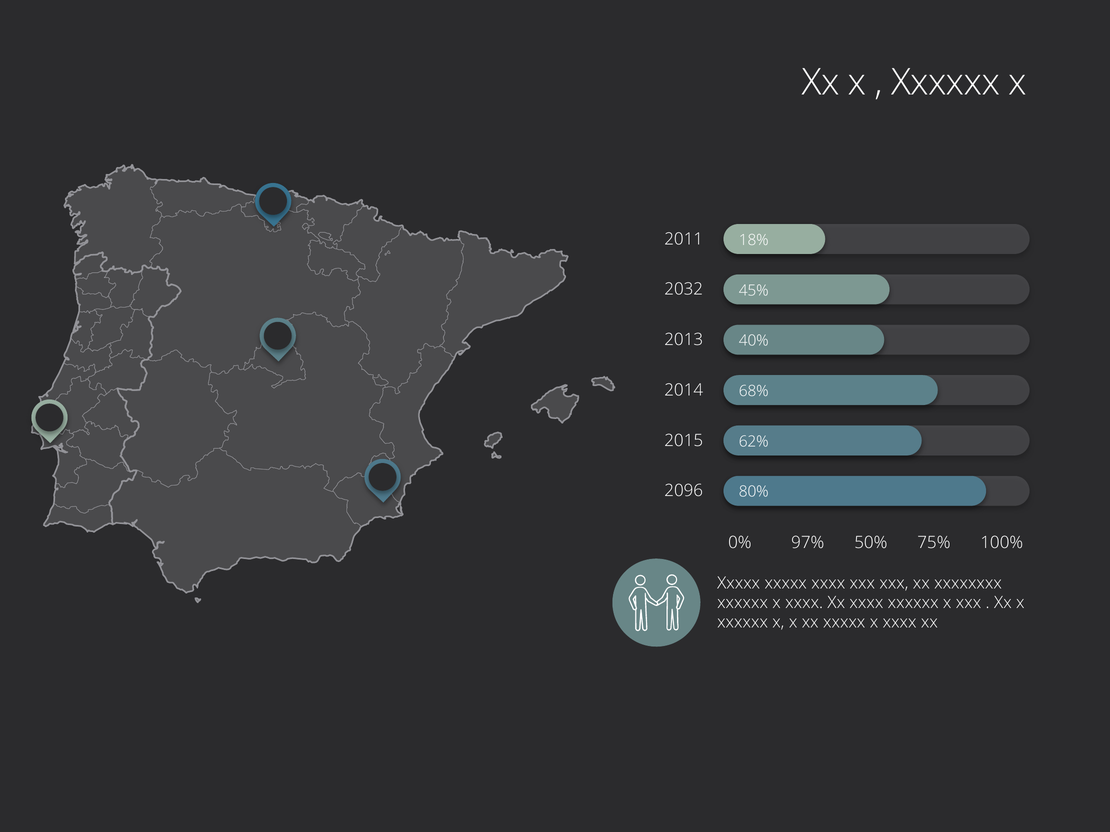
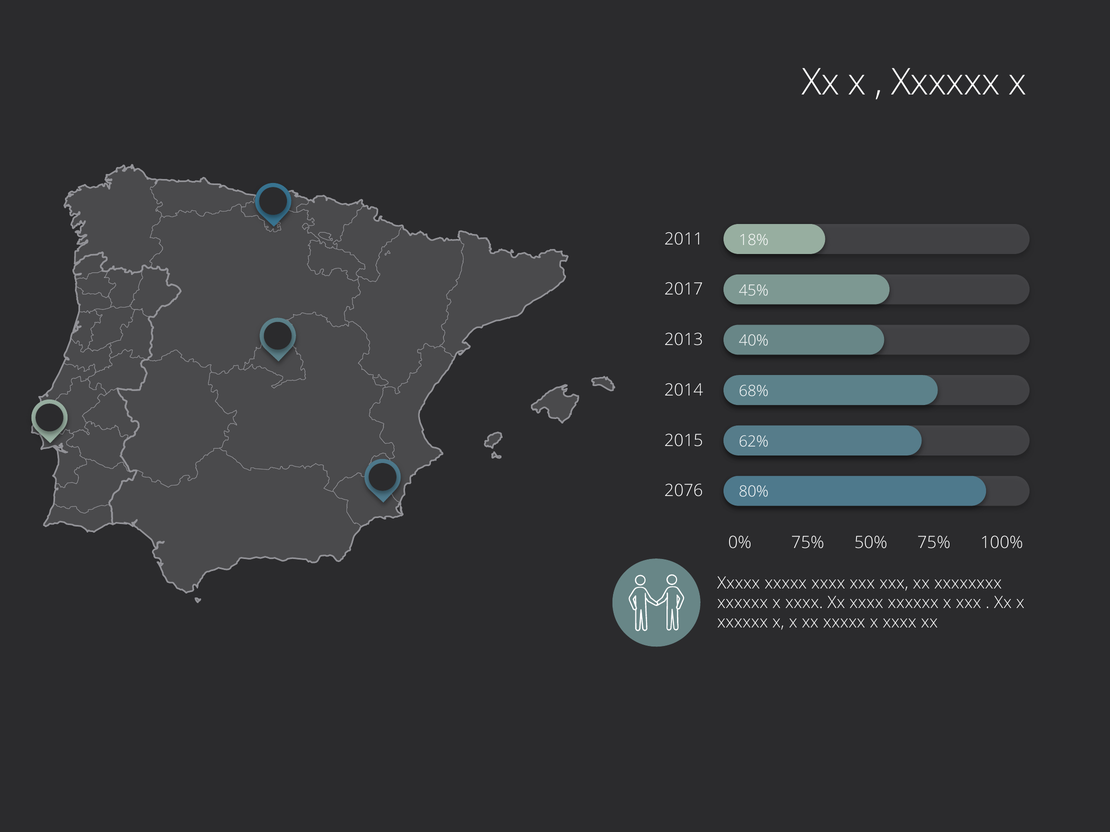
2032: 2032 -> 2017
2096: 2096 -> 2076
0% 97%: 97% -> 75%
